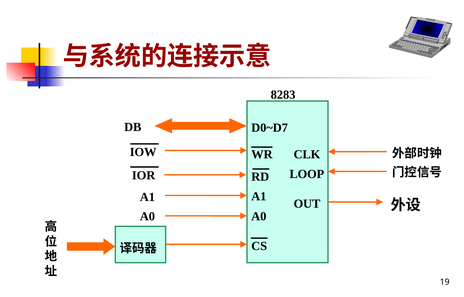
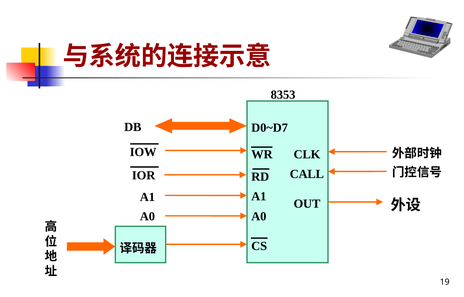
8283: 8283 -> 8353
LOOP: LOOP -> CALL
